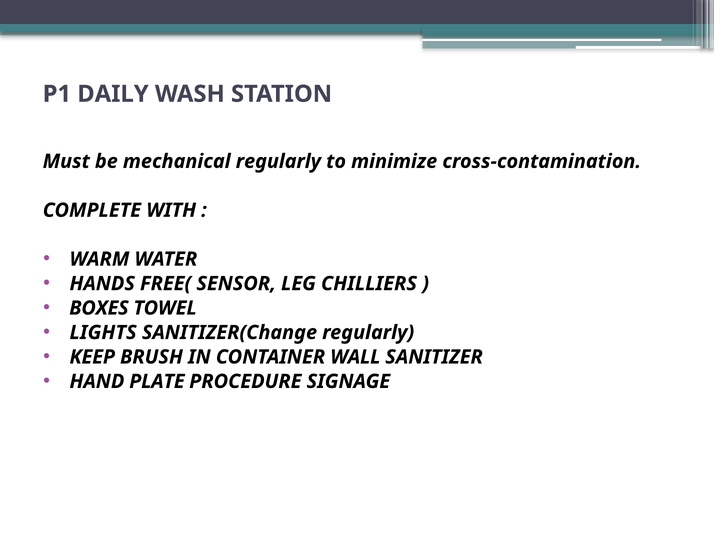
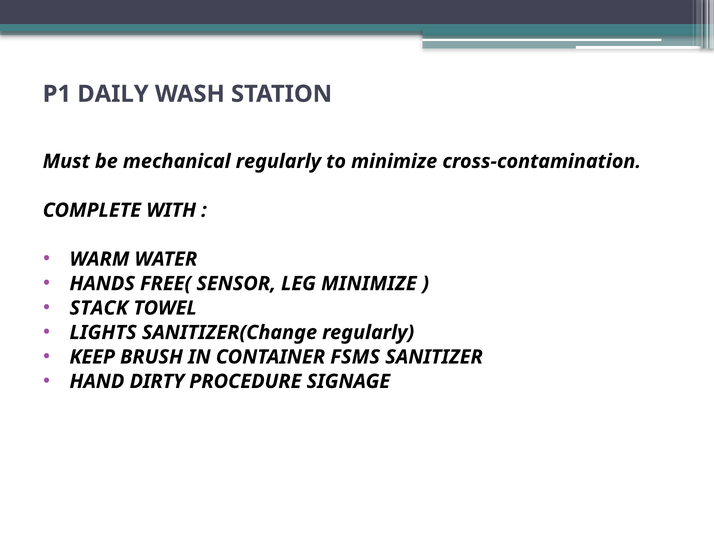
LEG CHILLIERS: CHILLIERS -> MINIMIZE
BOXES: BOXES -> STACK
WALL: WALL -> FSMS
PLATE: PLATE -> DIRTY
